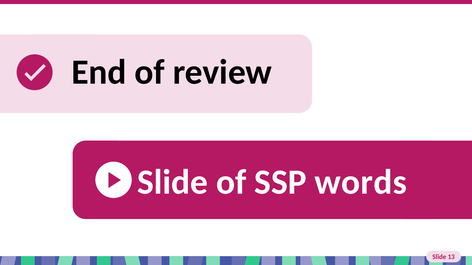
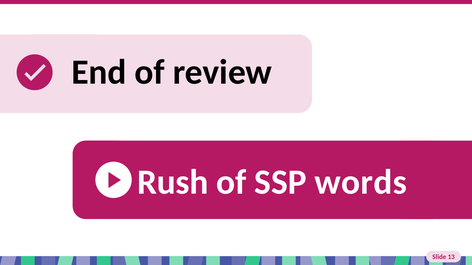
Slide at (173, 182): Slide -> Rush
